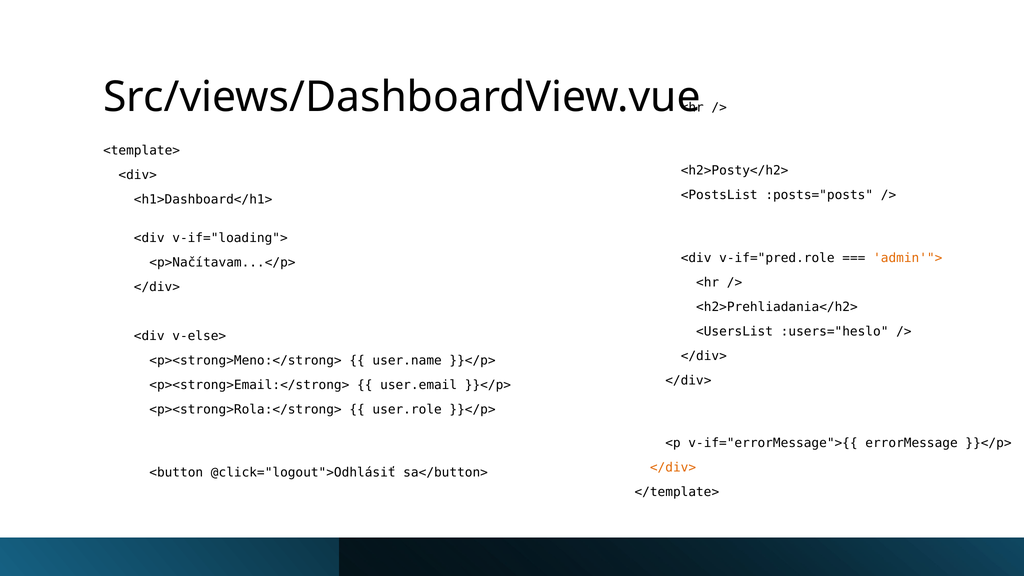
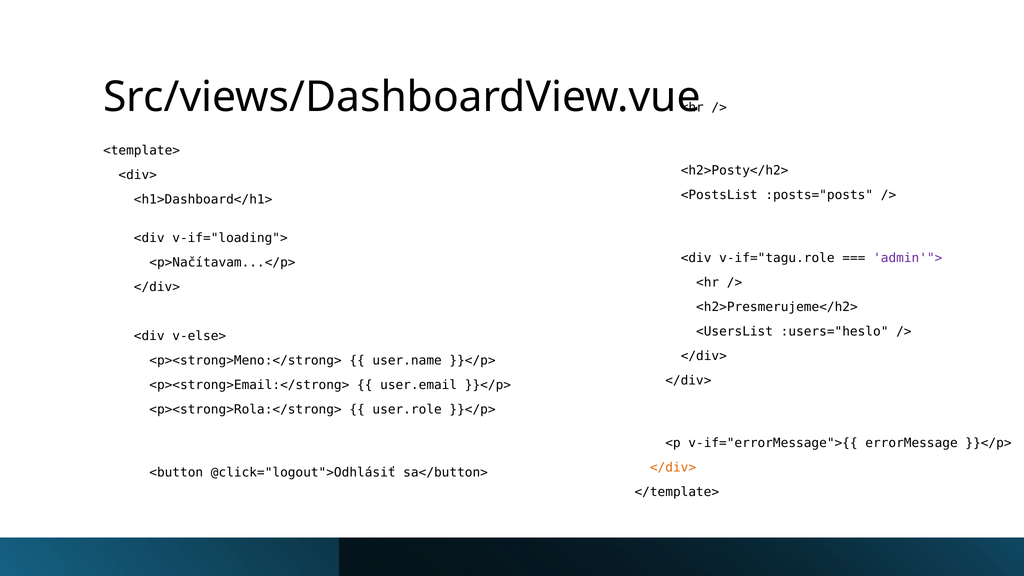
v-if="pred.role: v-if="pred.role -> v-if="tagu.role
admin'"> colour: orange -> purple
<h2>Prehliadania</h2>: <h2>Prehliadania</h2> -> <h2>Presmerujeme</h2>
